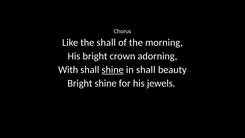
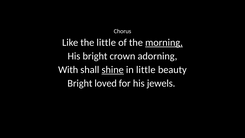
the shall: shall -> little
morning underline: none -> present
in shall: shall -> little
Bright shine: shine -> loved
